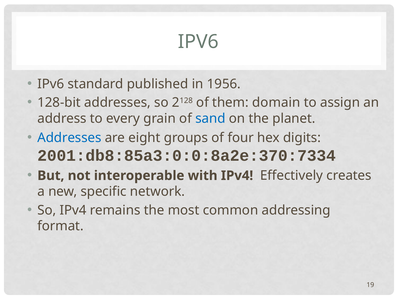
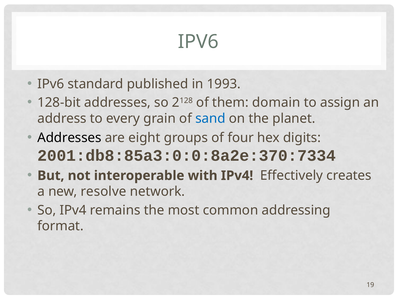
1956: 1956 -> 1993
Addresses at (69, 137) colour: blue -> black
specific: specific -> resolve
